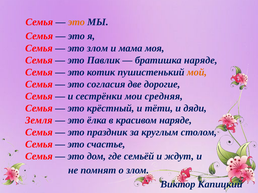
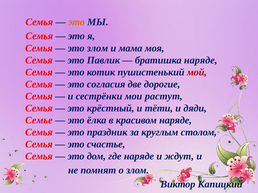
мой colour: orange -> red
средняя: средняя -> растут
Земля: Земля -> Семье
где семьёй: семьёй -> наряде
